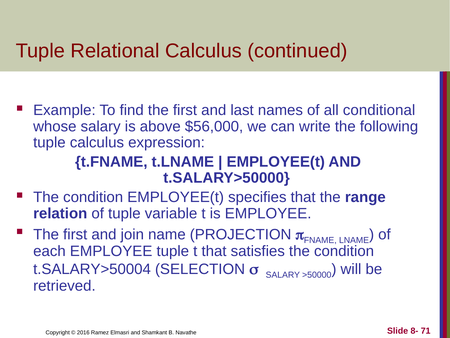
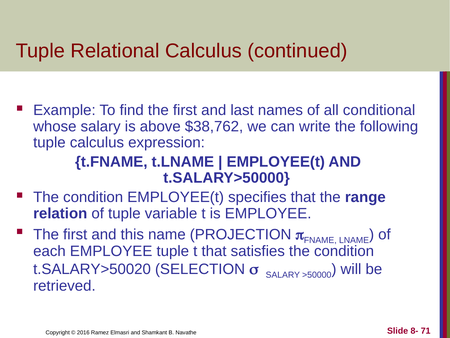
$56,000: $56,000 -> $38,762
join: join -> this
t.SALARY>50004: t.SALARY>50004 -> t.SALARY>50020
